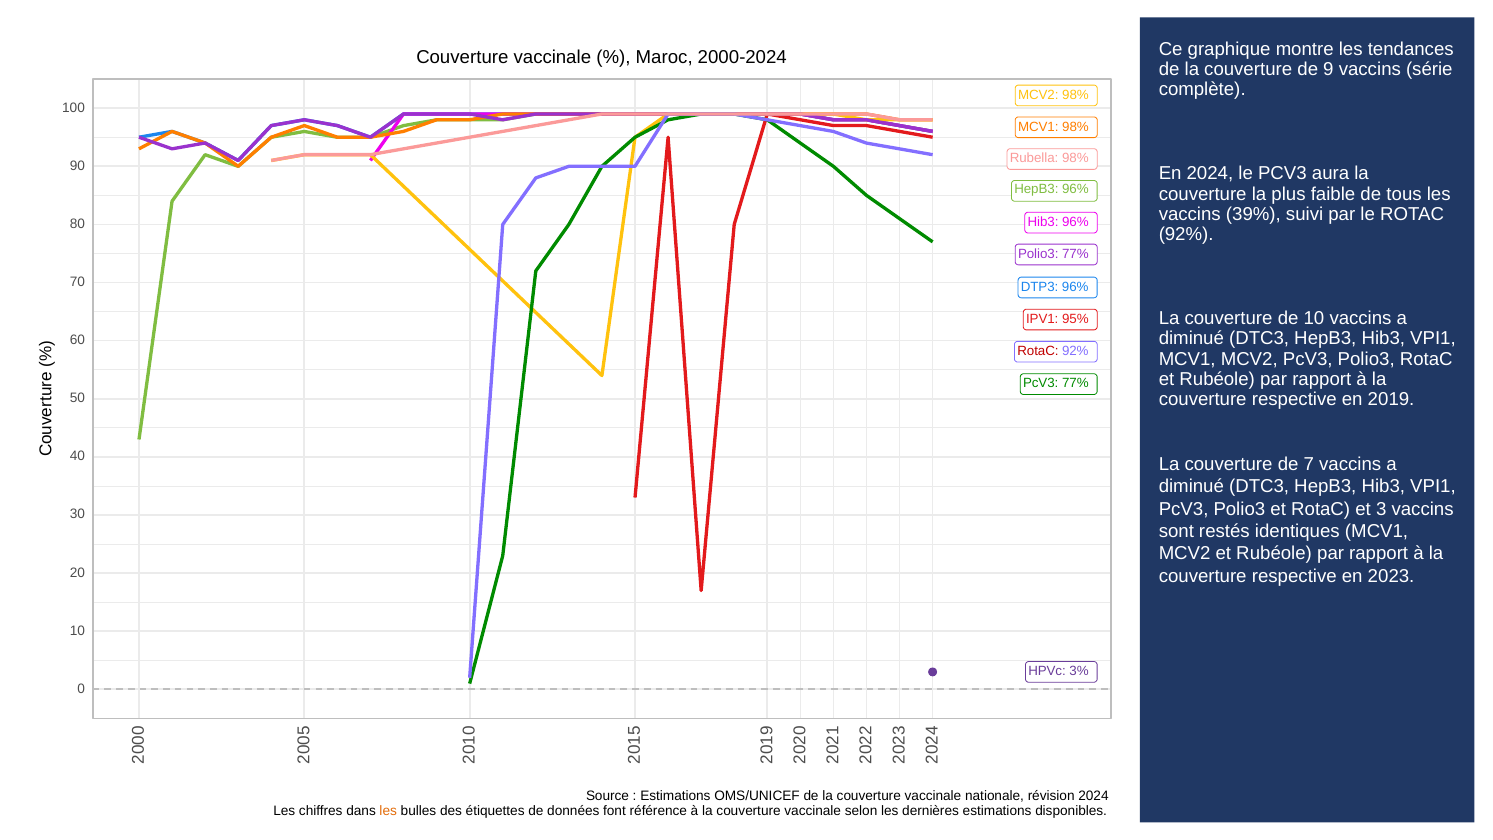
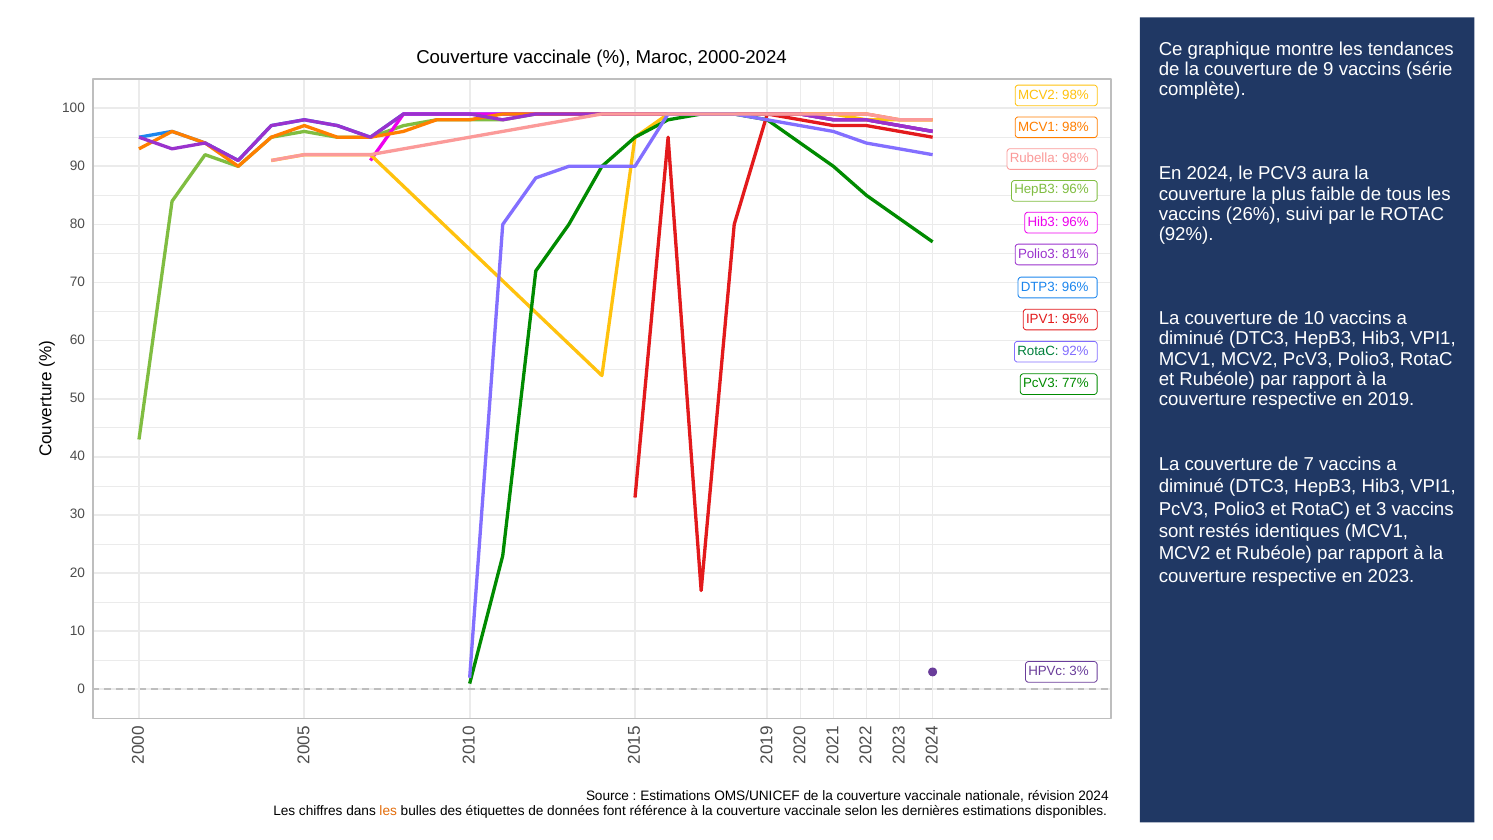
39%: 39% -> 26%
Polio3 77%: 77% -> 81%
RotaC at (1038, 351) colour: red -> green
